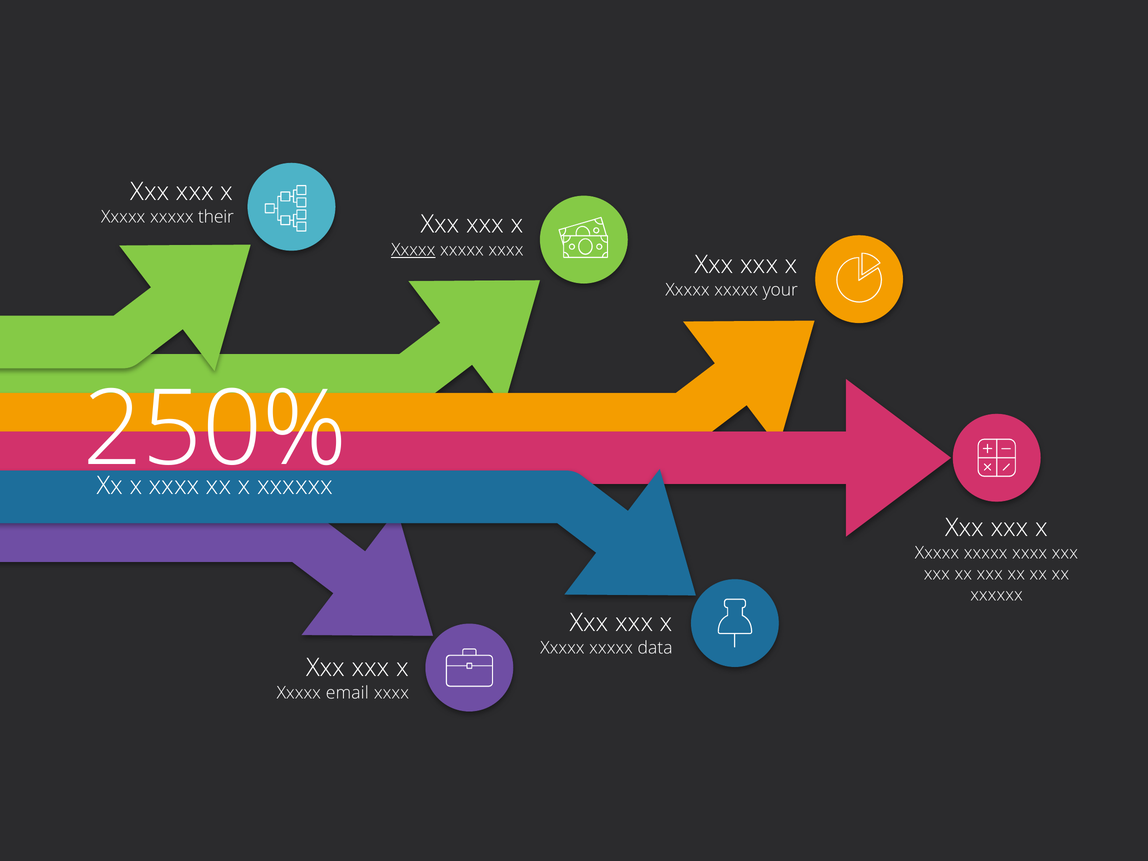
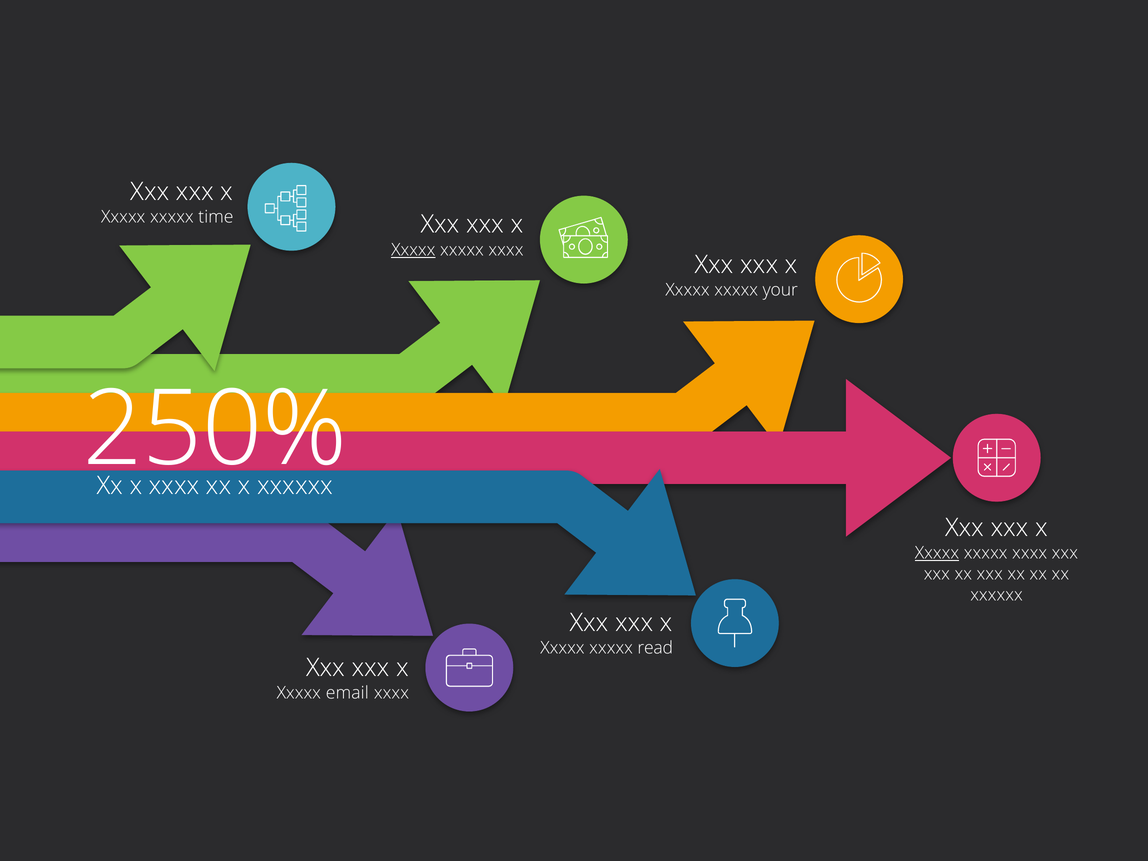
their: their -> time
Xxxxx at (937, 553) underline: none -> present
data: data -> read
